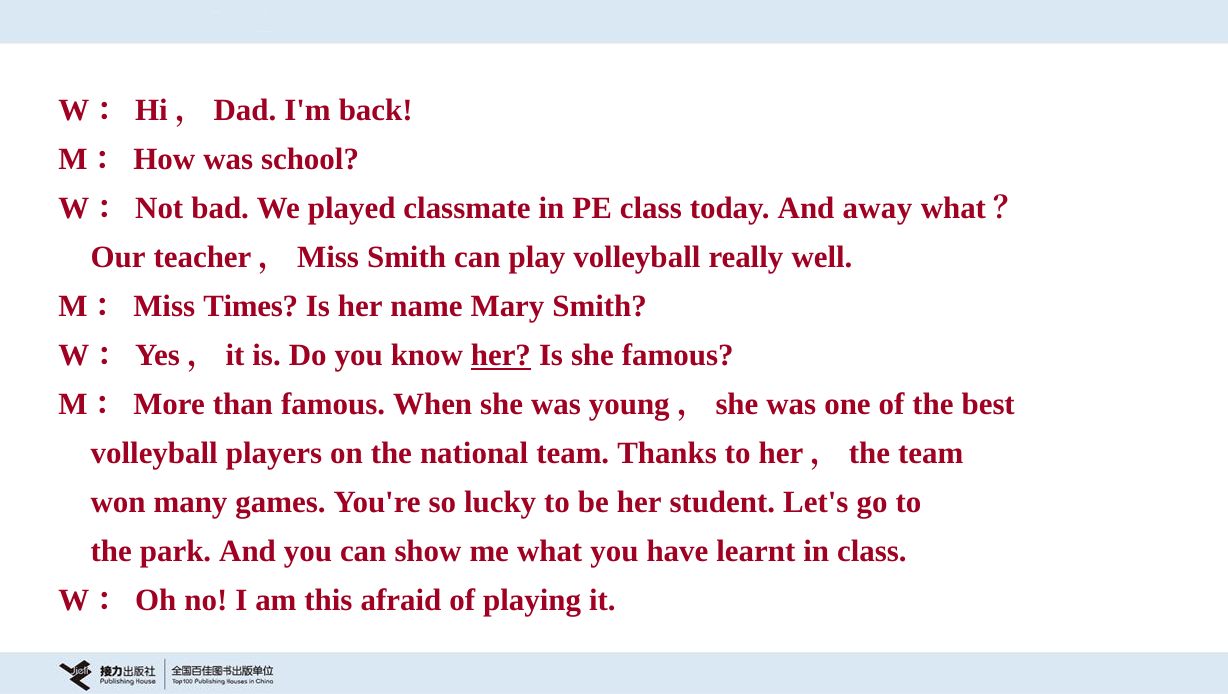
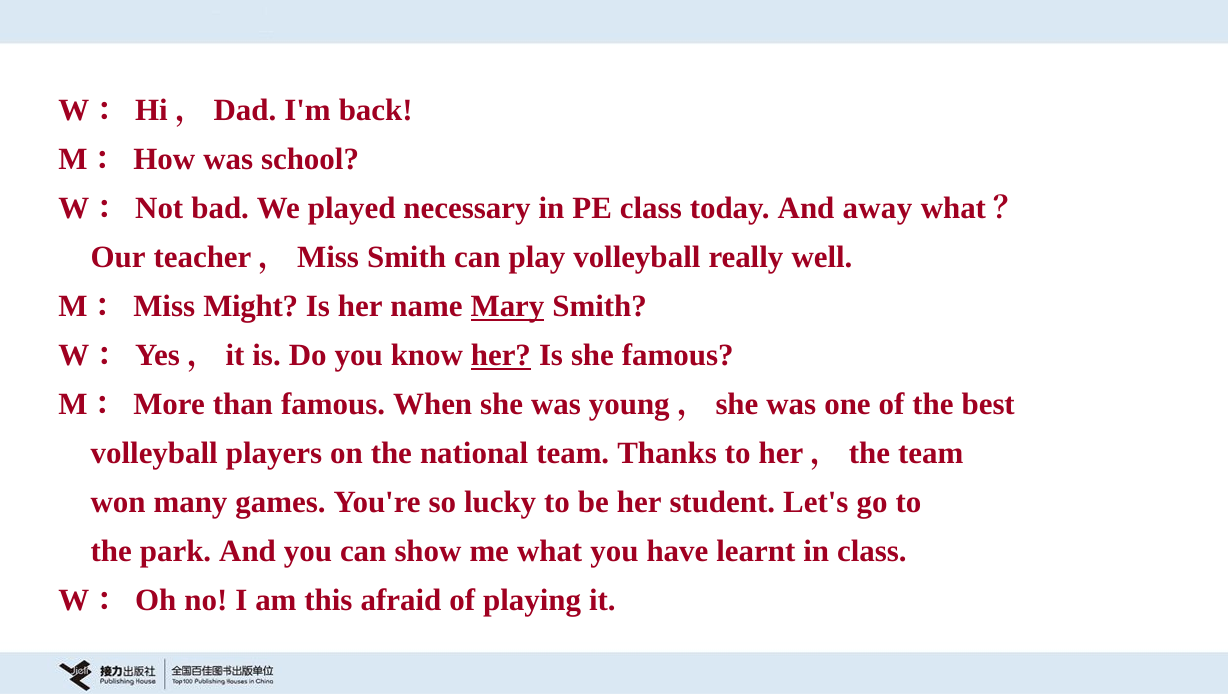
classmate: classmate -> necessary
Times: Times -> Might
Mary underline: none -> present
